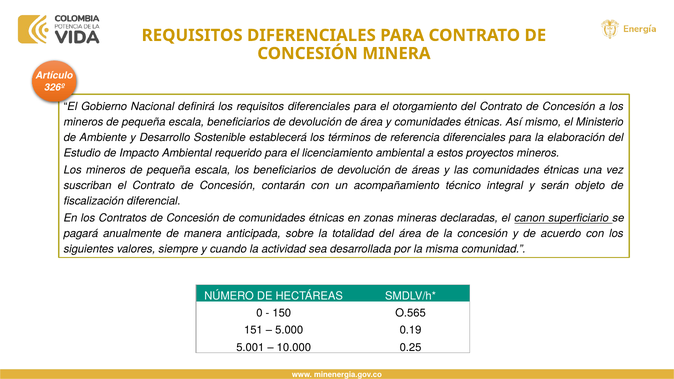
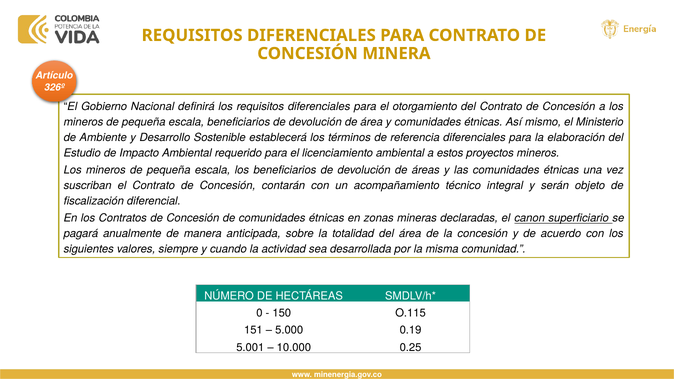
O.565: O.565 -> O.115
